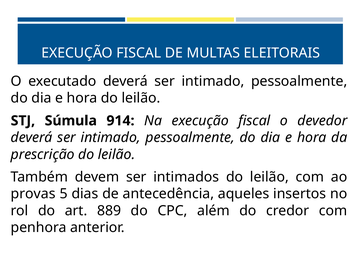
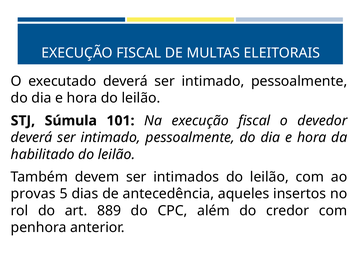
914: 914 -> 101
prescrição: prescrição -> habilitado
